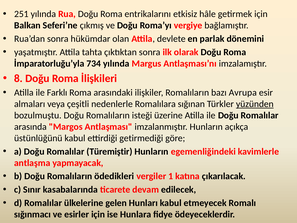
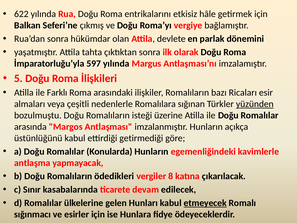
251: 251 -> 622
734: 734 -> 597
8: 8 -> 5
Avrupa: Avrupa -> Ricaları
Türemiştir: Türemiştir -> Konularda
1: 1 -> 8
etmeyecek underline: none -> present
